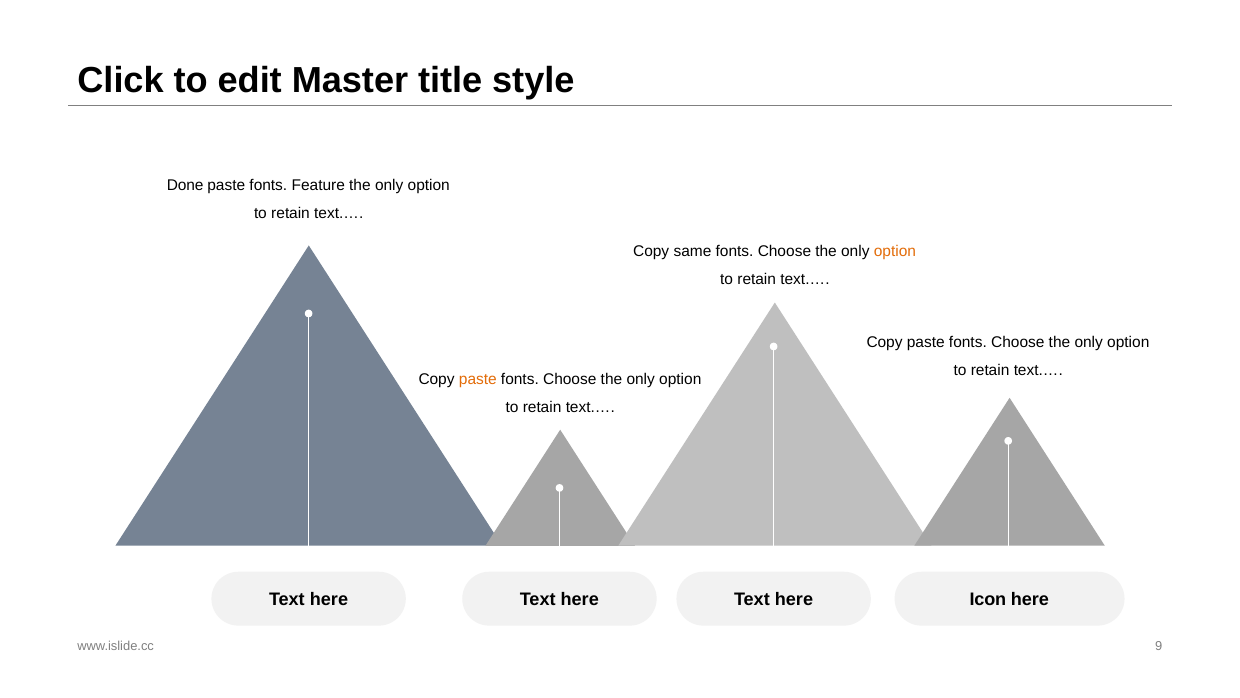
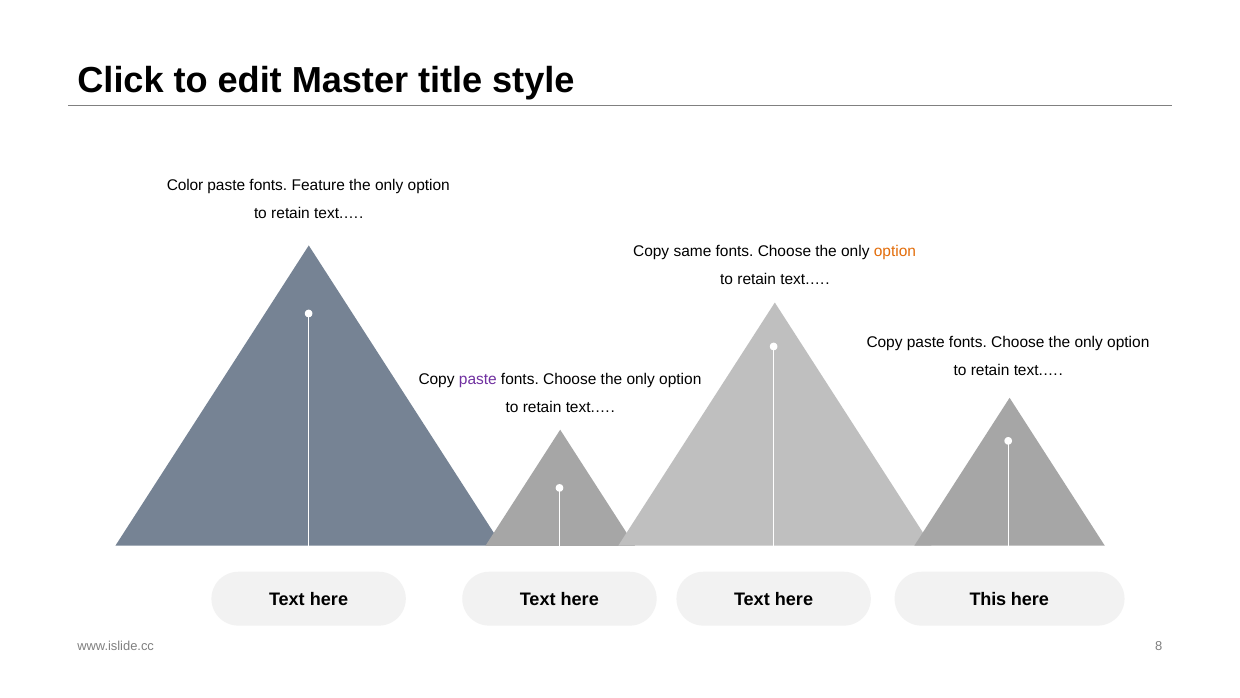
Done: Done -> Color
paste at (478, 380) colour: orange -> purple
Icon: Icon -> This
9: 9 -> 8
